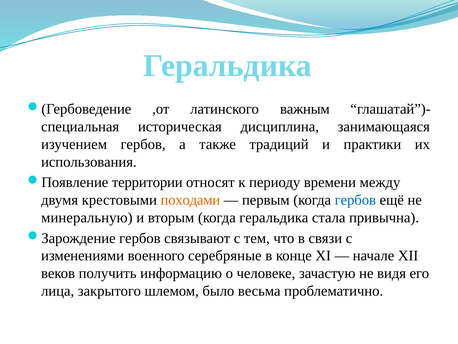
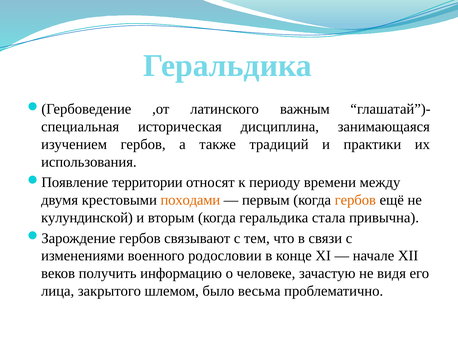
гербов at (355, 200) colour: blue -> orange
минеральную: минеральную -> кулундинской
серебряные: серебряные -> родословии
